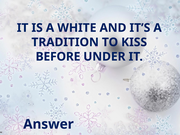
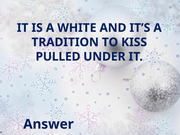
BEFORE: BEFORE -> PULLED
